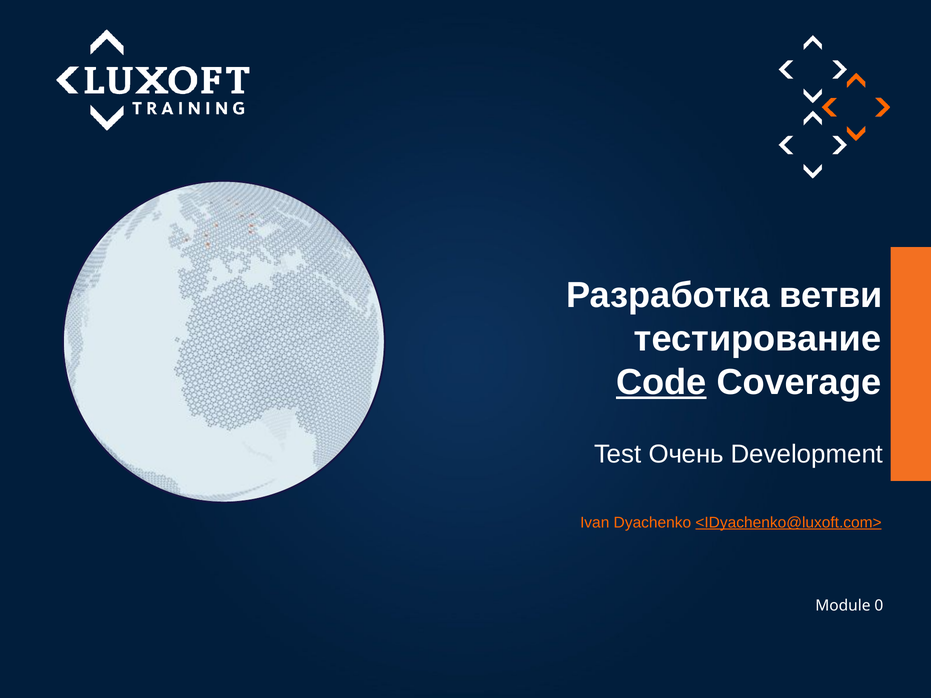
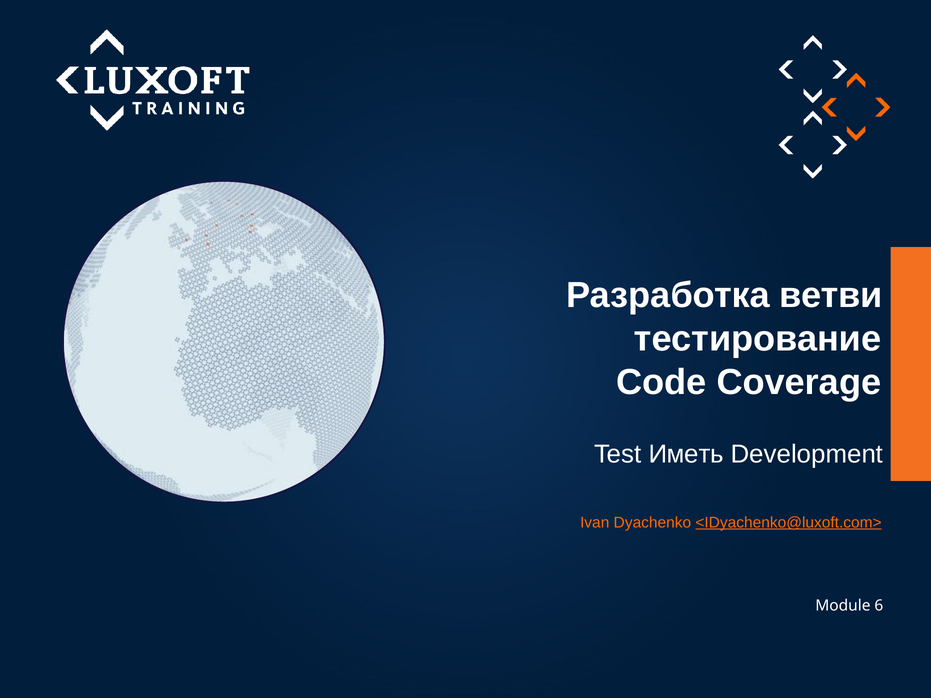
Code underline: present -> none
Очень: Очень -> Иметь
Module 0: 0 -> 6
